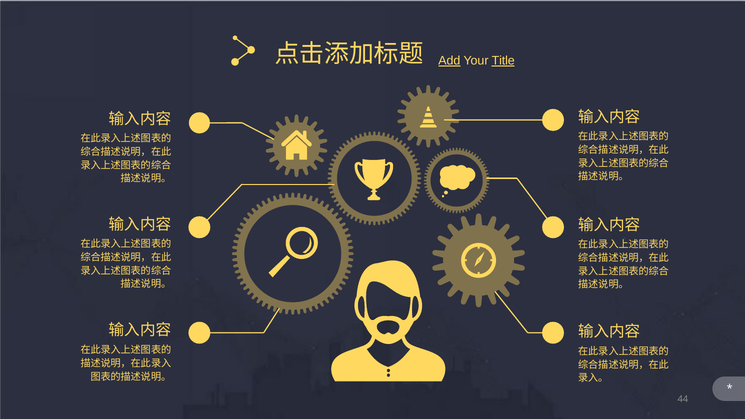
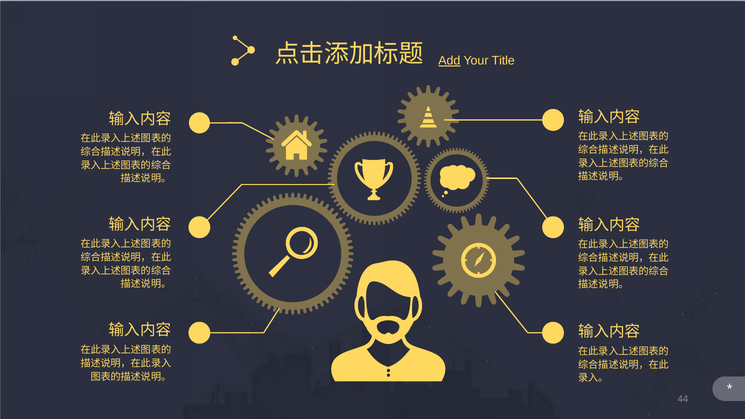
Title underline: present -> none
